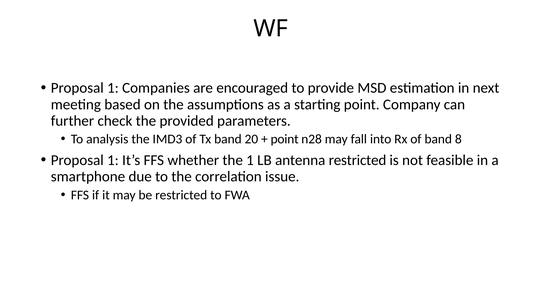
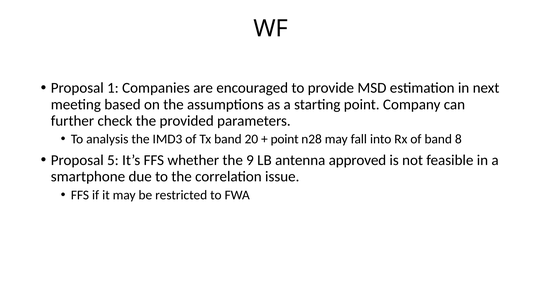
1 at (113, 160): 1 -> 5
the 1: 1 -> 9
antenna restricted: restricted -> approved
